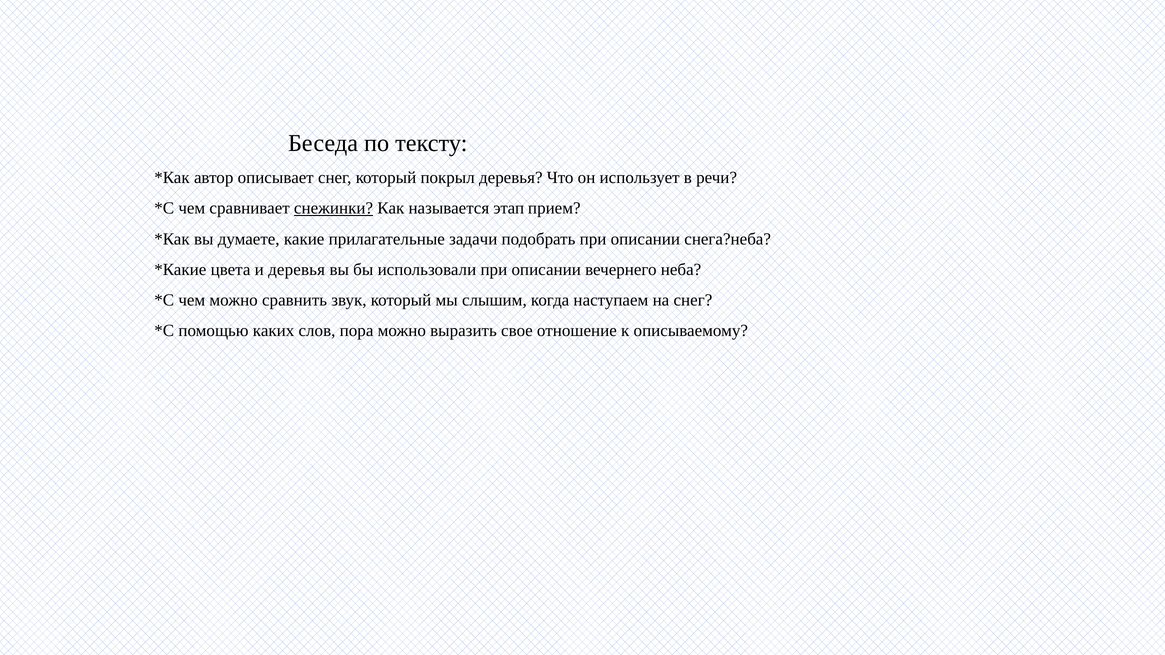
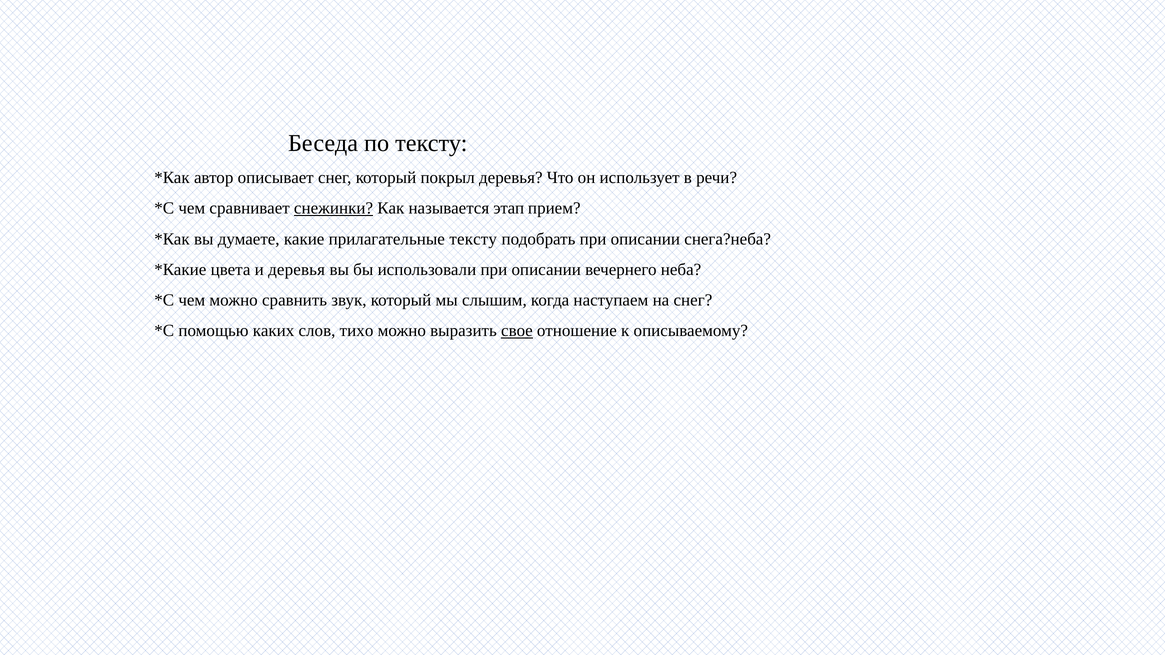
прилагательные задачи: задачи -> тексту
пора: пора -> тихо
свое underline: none -> present
